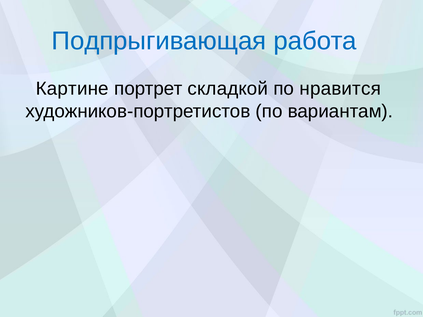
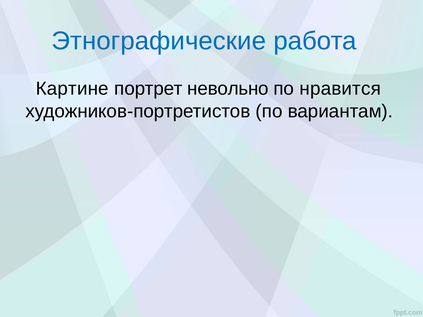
Подпрыгивающая: Подпрыгивающая -> Этнографические
складкой: складкой -> невольно
